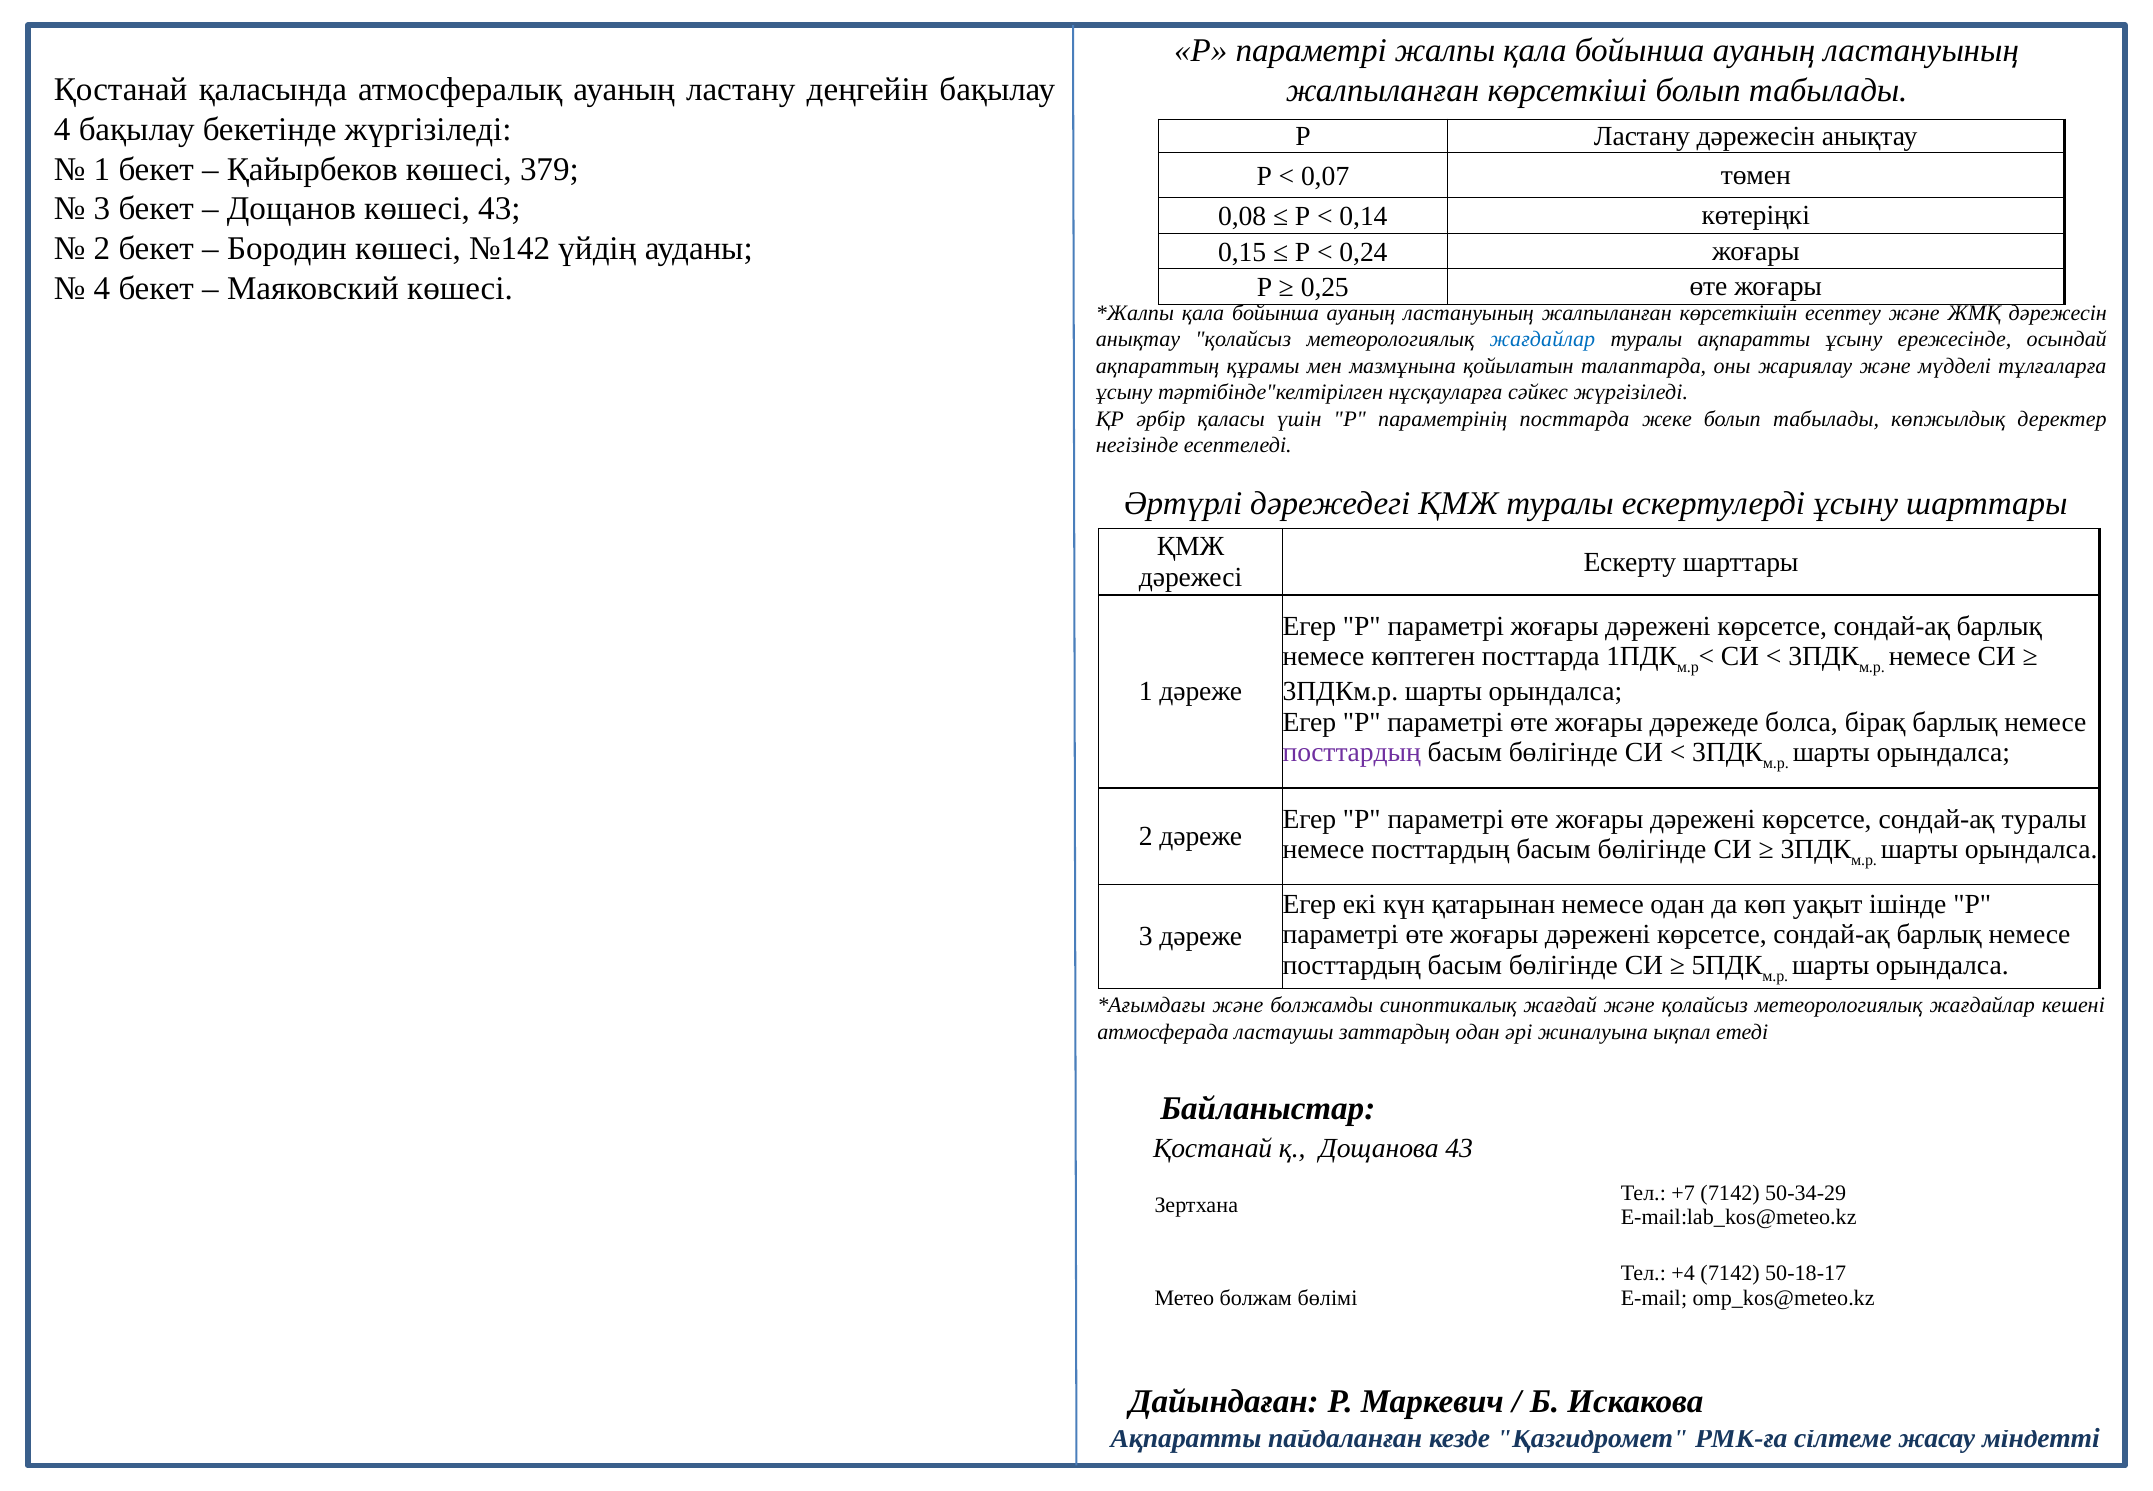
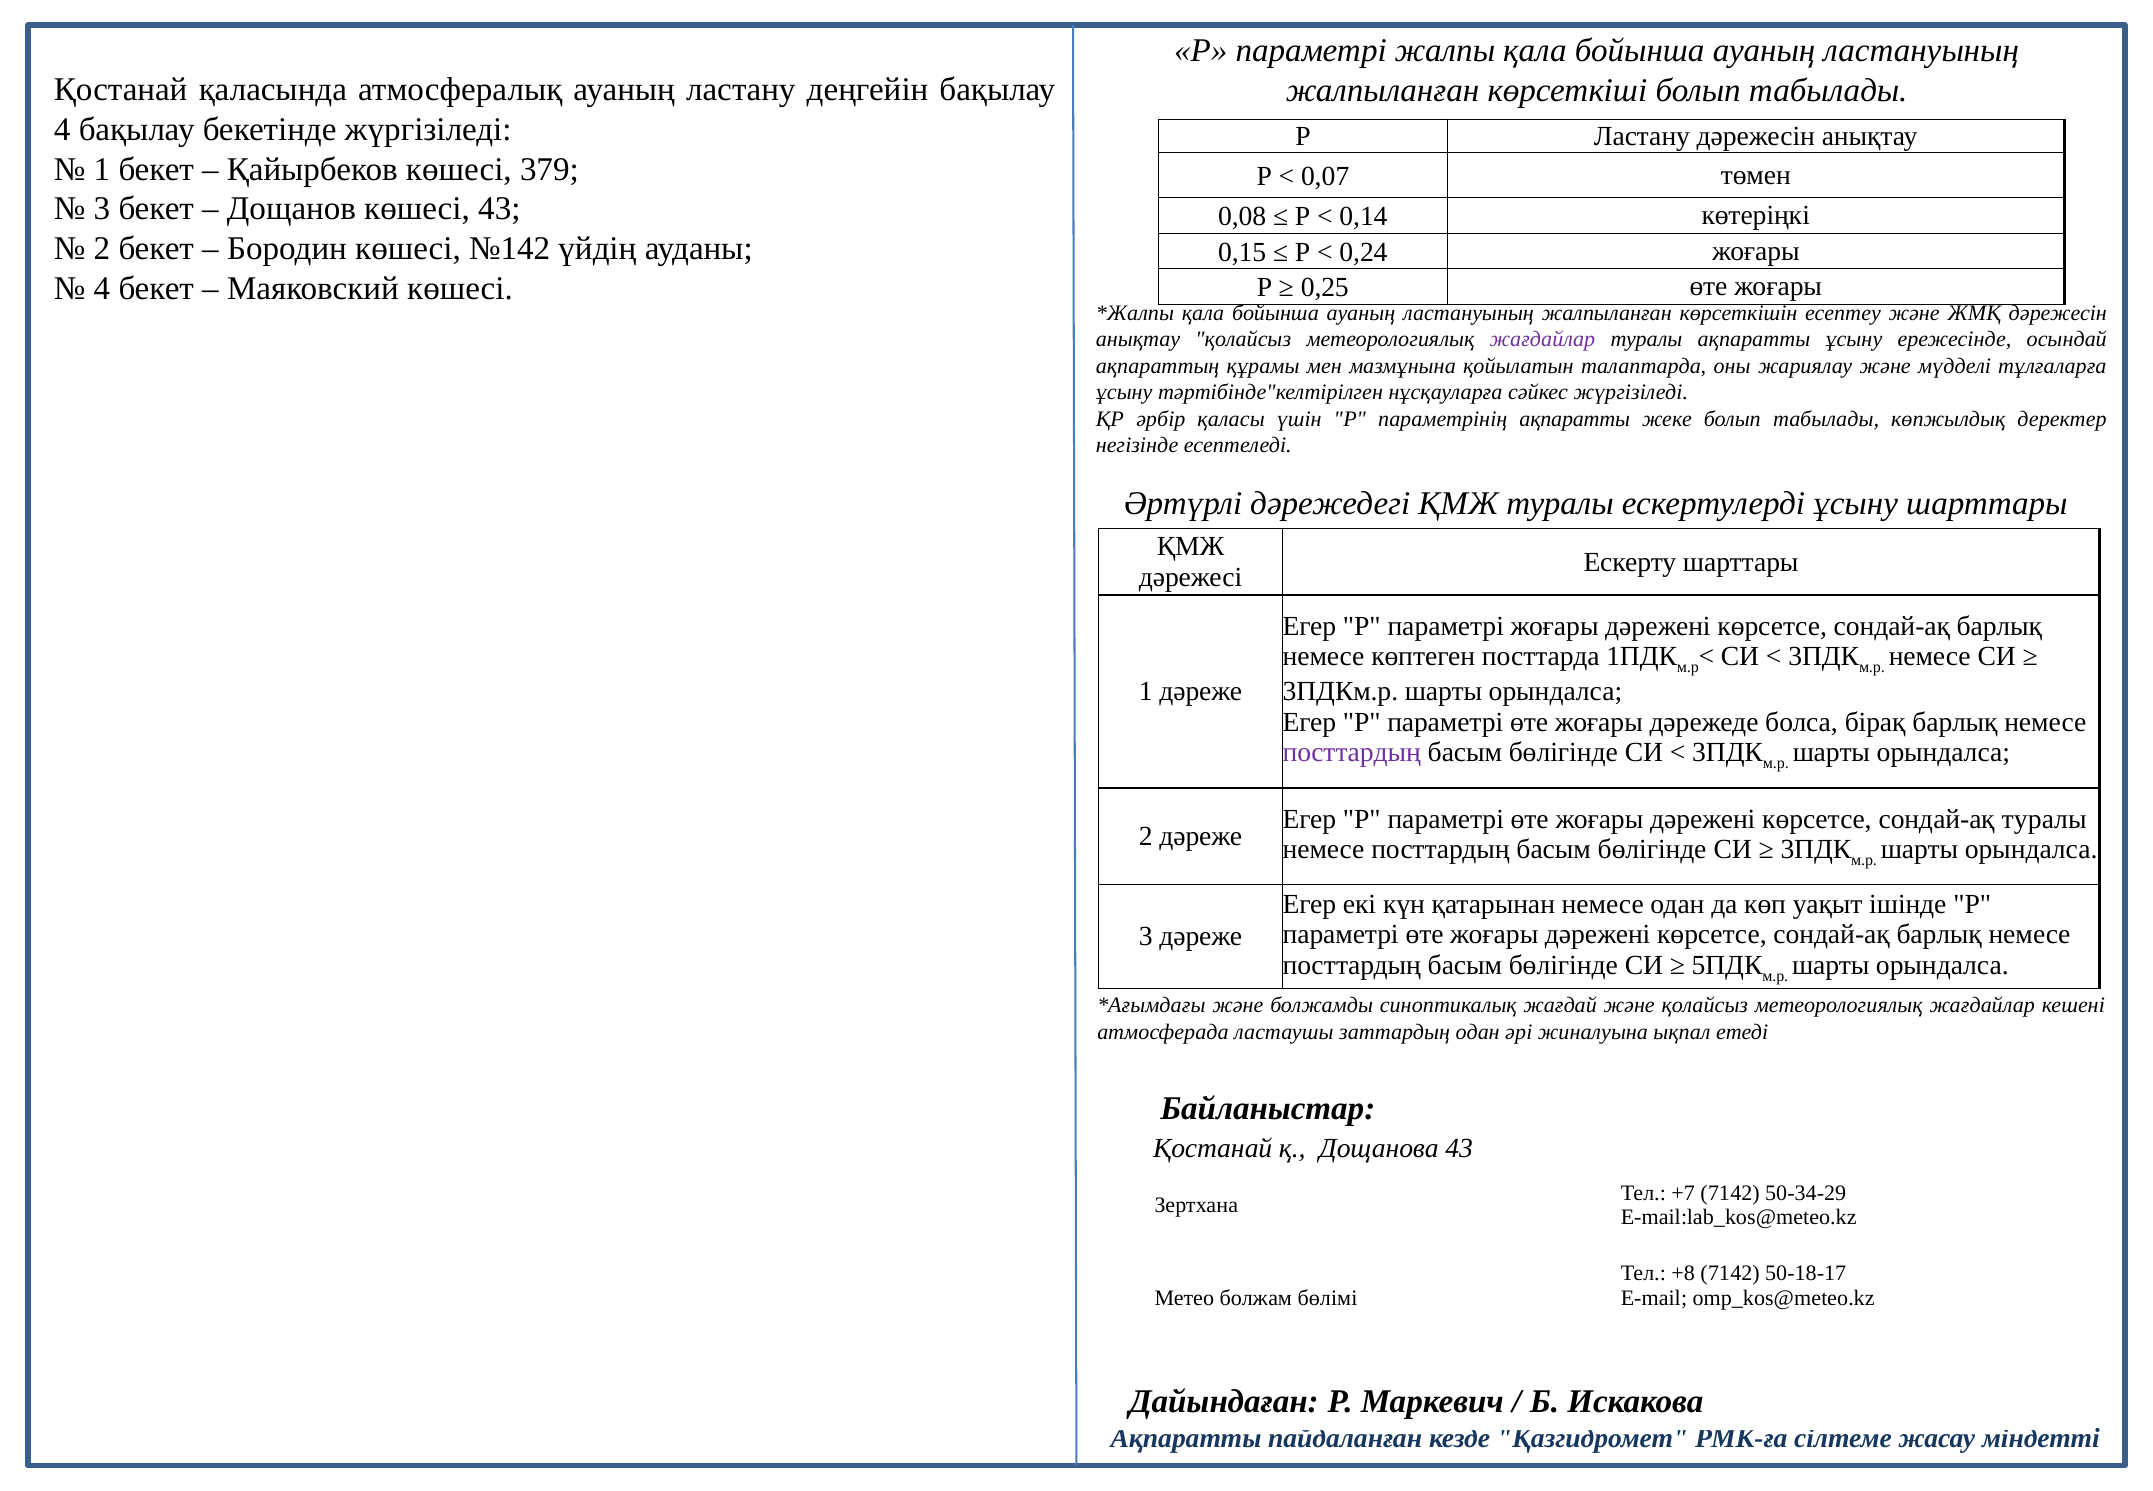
жағдайлар at (1542, 339) colour: blue -> purple
параметрінің посттарда: посттарда -> ақпаратты
+4: +4 -> +8
